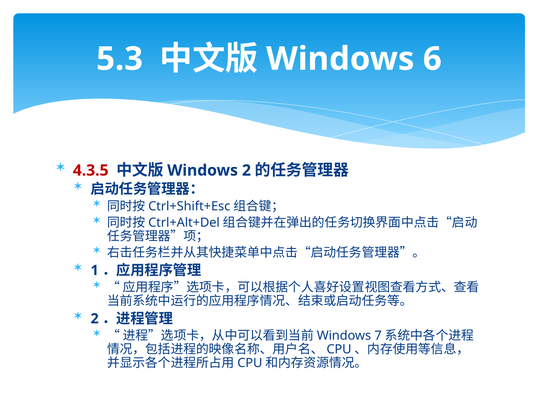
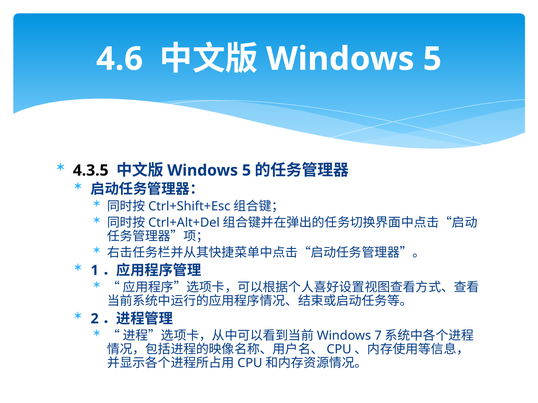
5.3: 5.3 -> 4.6
6 at (432, 59): 6 -> 5
4.3.5 colour: red -> black
2 at (246, 171): 2 -> 5
